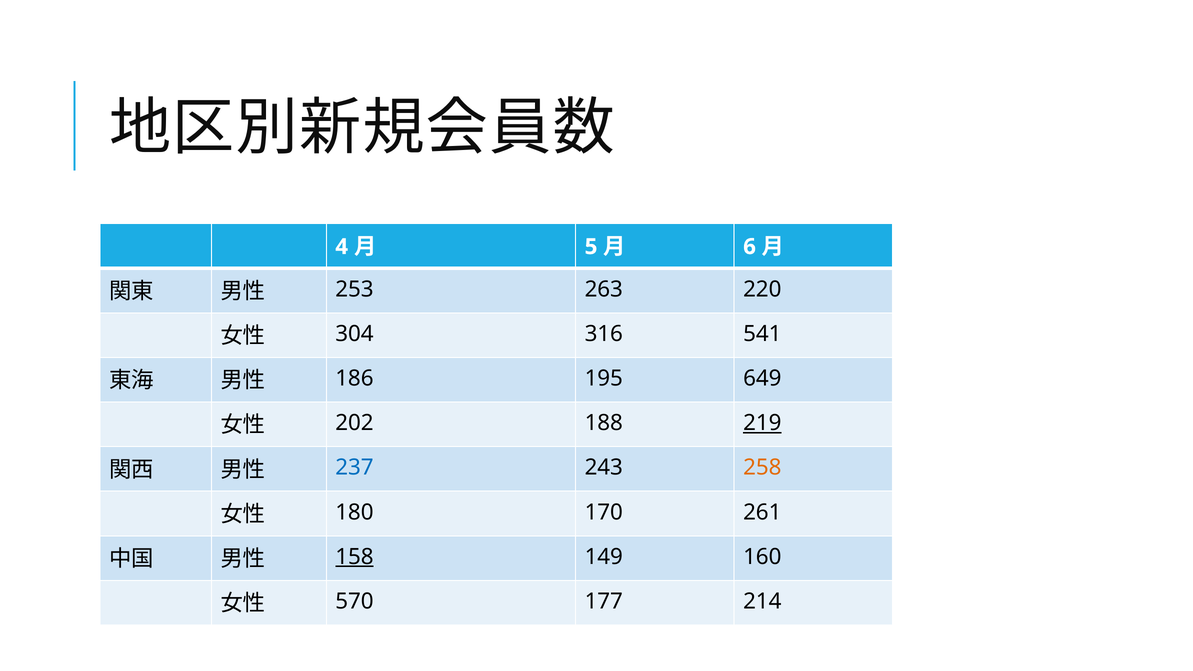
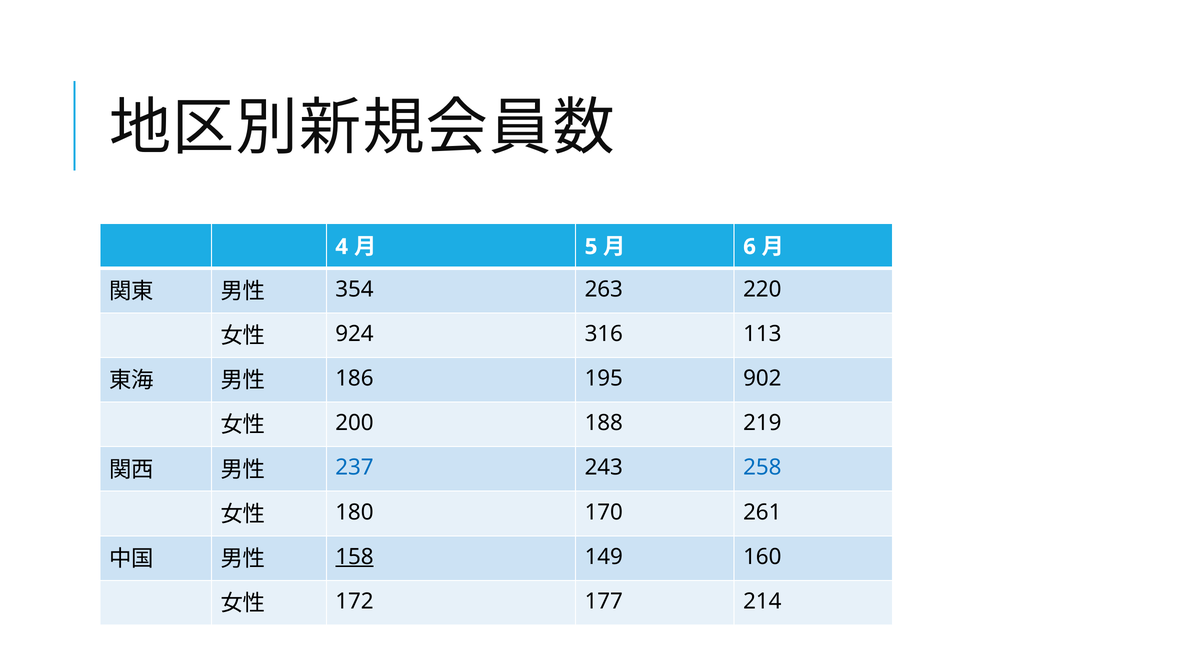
253: 253 -> 354
304: 304 -> 924
541: 541 -> 113
649: 649 -> 902
202: 202 -> 200
219 underline: present -> none
258 colour: orange -> blue
570: 570 -> 172
